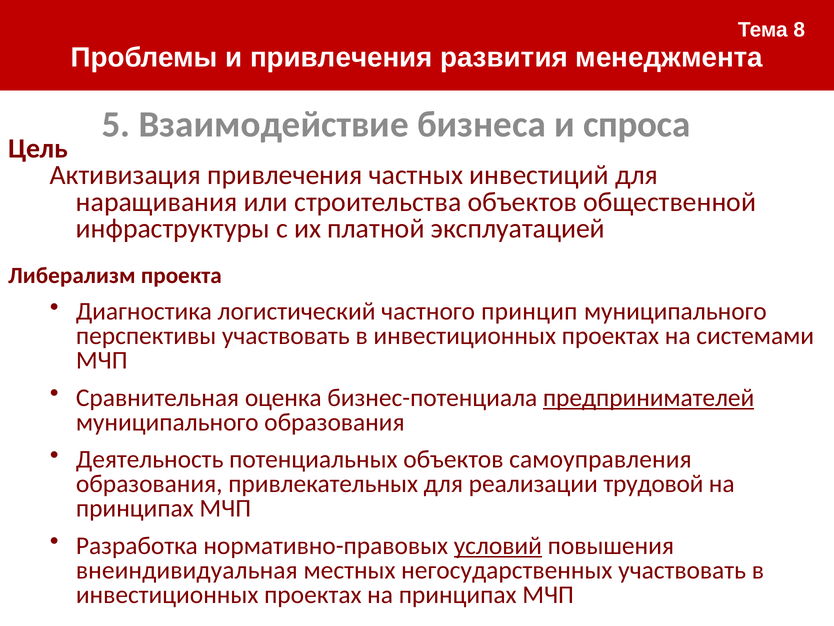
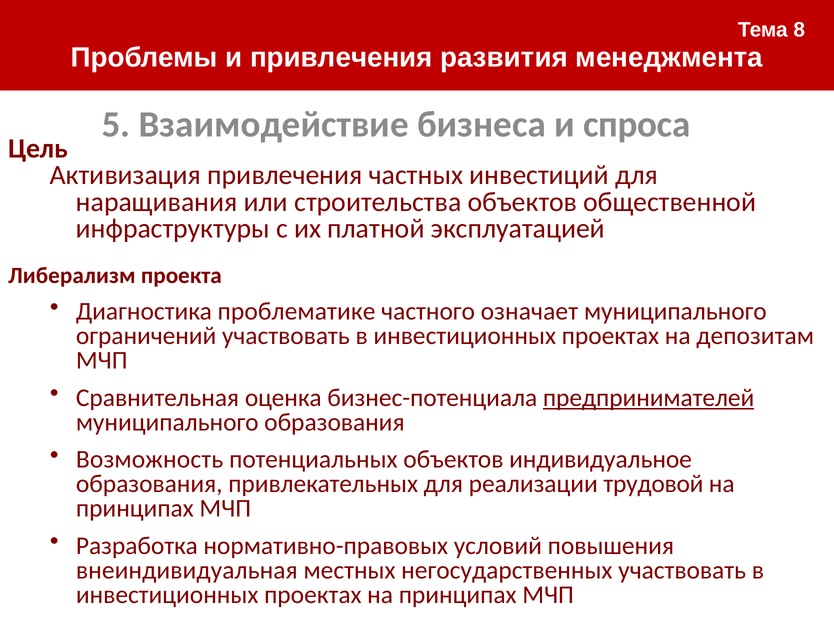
логистический: логистический -> проблематике
принцип: принцип -> означает
перспективы: перспективы -> ограничений
системами: системами -> депозитам
Деятельность: Деятельность -> Возможность
самоуправления: самоуправления -> индивидуальное
условий underline: present -> none
